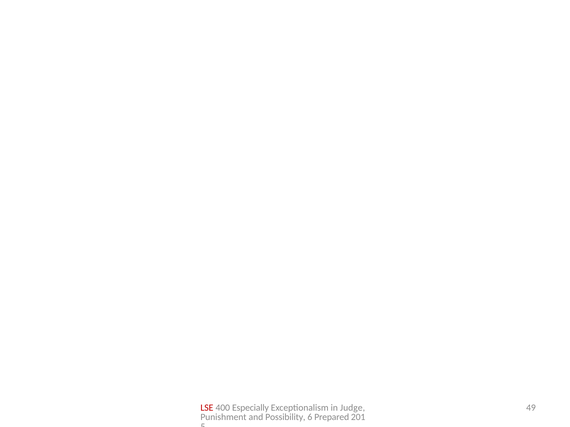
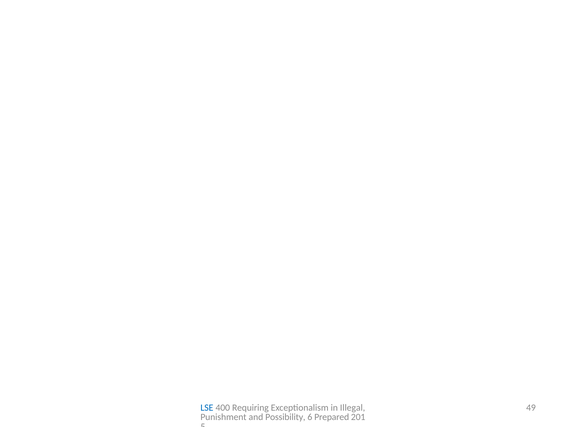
LSE colour: red -> blue
Especially: Especially -> Requiring
Judge: Judge -> Illegal
